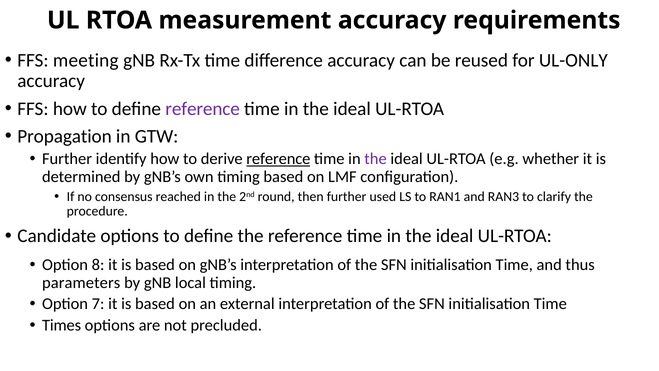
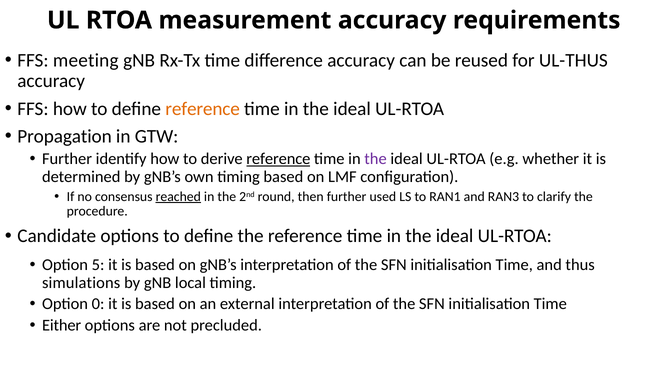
UL-ONLY: UL-ONLY -> UL-THUS
reference at (203, 109) colour: purple -> orange
reached underline: none -> present
8: 8 -> 5
parameters: parameters -> simulations
7: 7 -> 0
Times: Times -> Either
